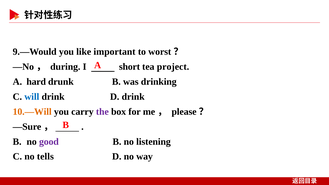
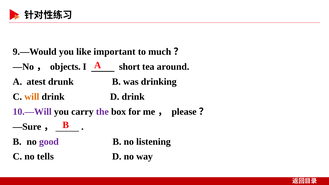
worst: worst -> much
during: during -> objects
project: project -> around
hard: hard -> atest
will colour: blue -> orange
10.—Will colour: orange -> purple
